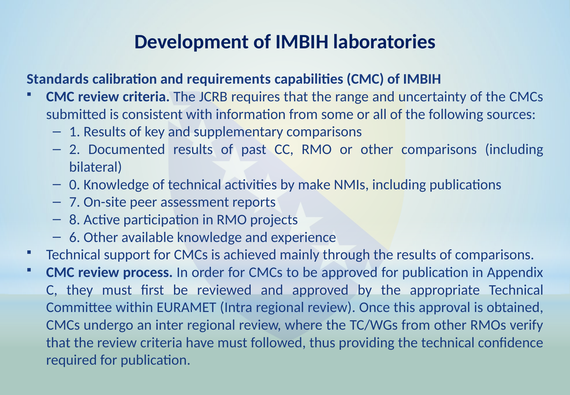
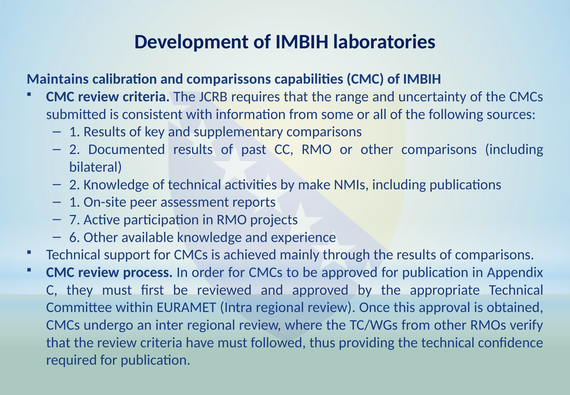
Standards: Standards -> Maintains
requirements: requirements -> comparissons
0 at (75, 184): 0 -> 2
7 at (75, 202): 7 -> 1
8: 8 -> 7
